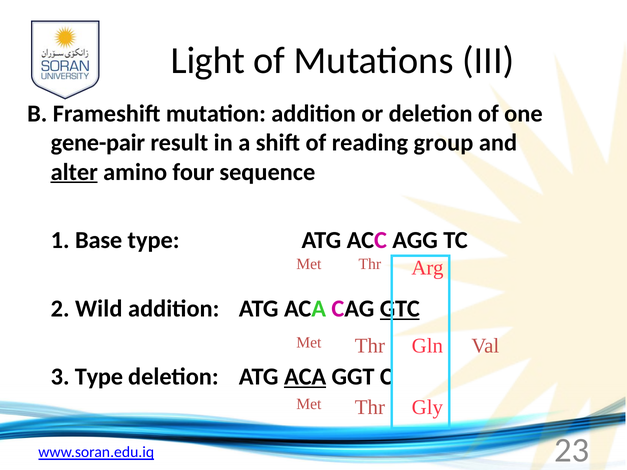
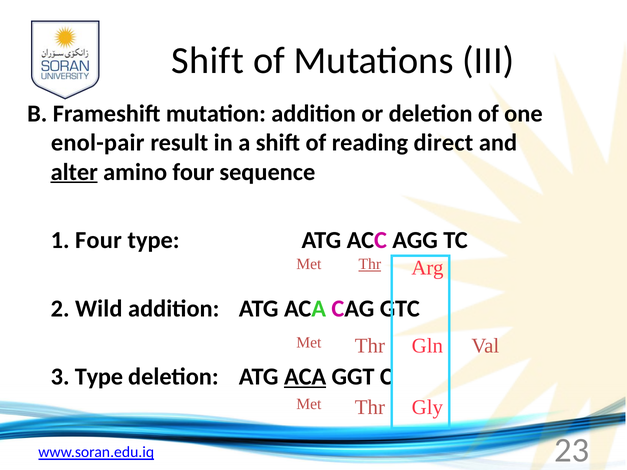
Light at (208, 61): Light -> Shift
gene-pair: gene-pair -> enol-pair
group: group -> direct
1 Base: Base -> Four
Thr at (370, 264) underline: none -> present
GTC underline: present -> none
